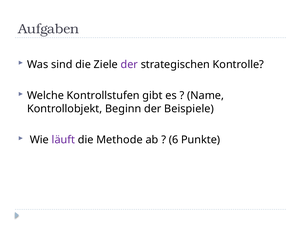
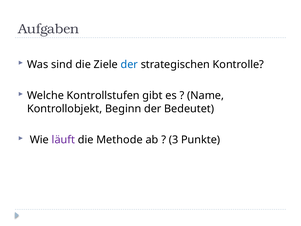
der at (129, 64) colour: purple -> blue
Beispiele: Beispiele -> Bedeutet
6: 6 -> 3
